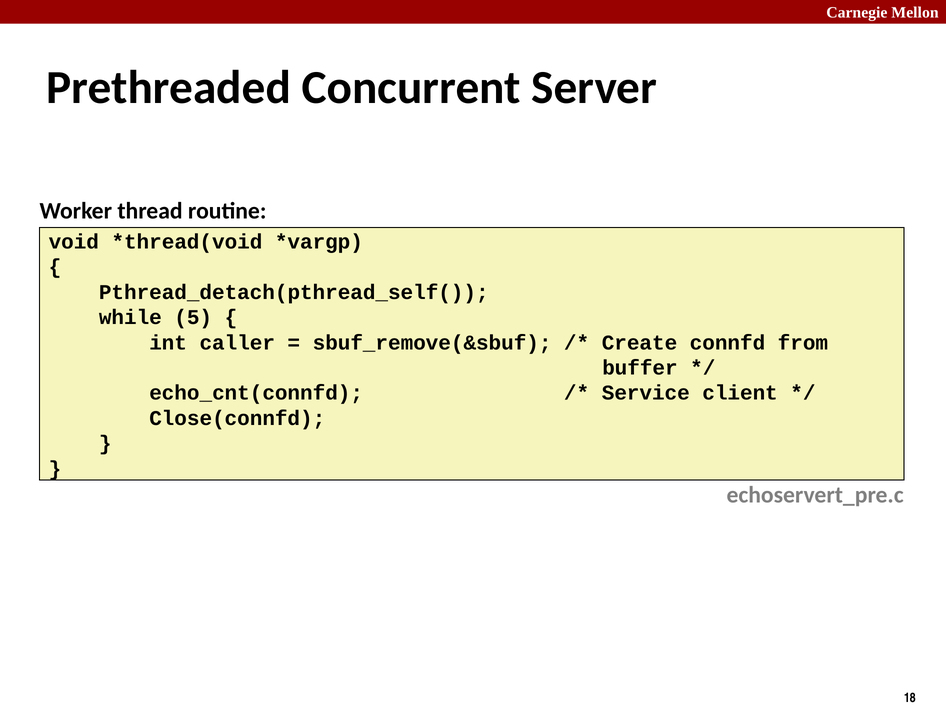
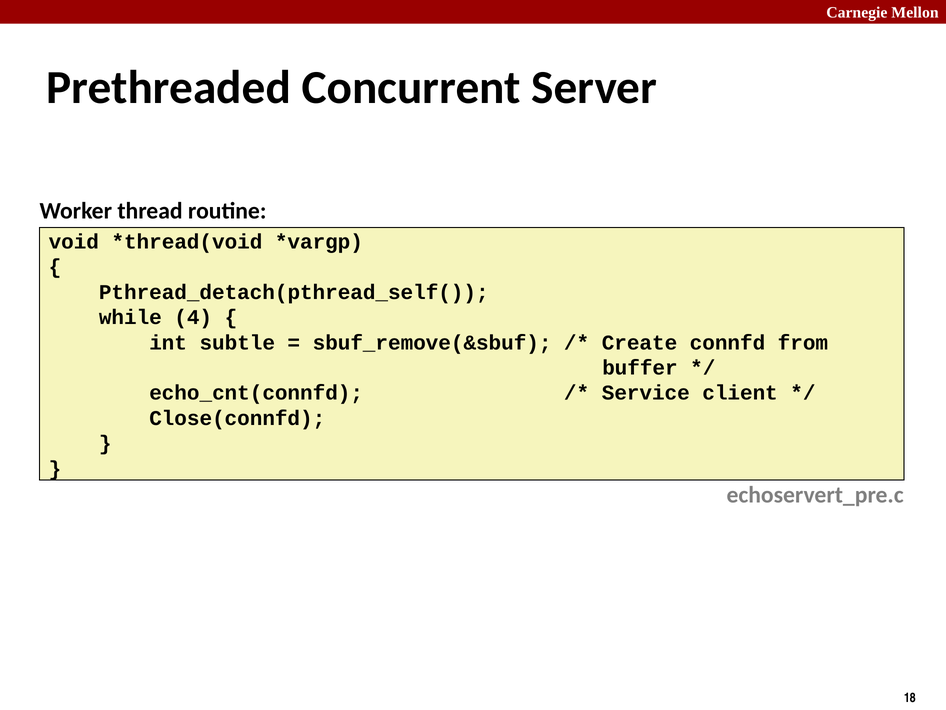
5: 5 -> 4
caller: caller -> subtle
